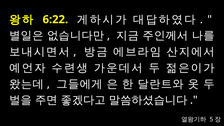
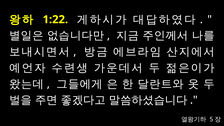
6:22: 6:22 -> 1:22
